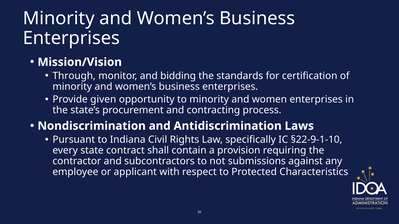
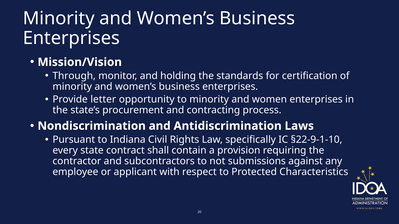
bidding: bidding -> holding
given: given -> letter
